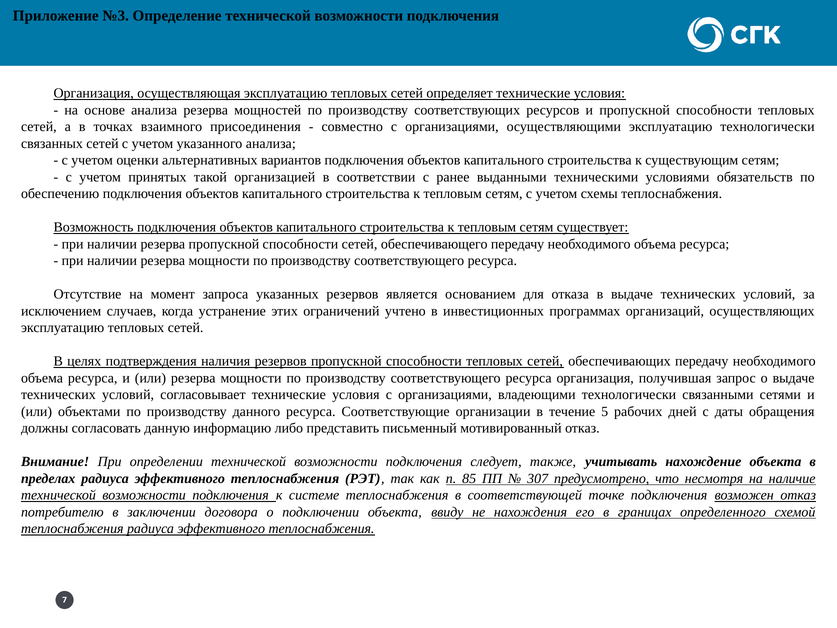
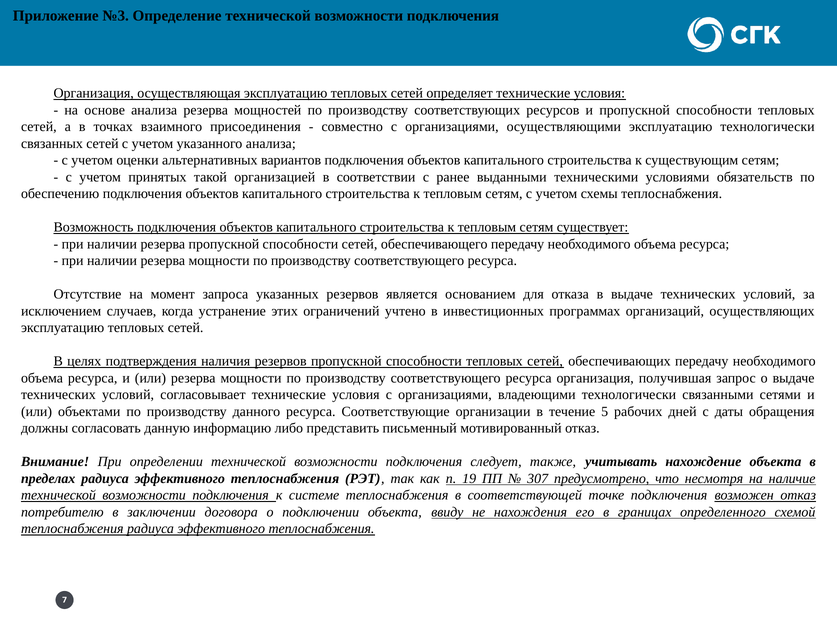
85: 85 -> 19
